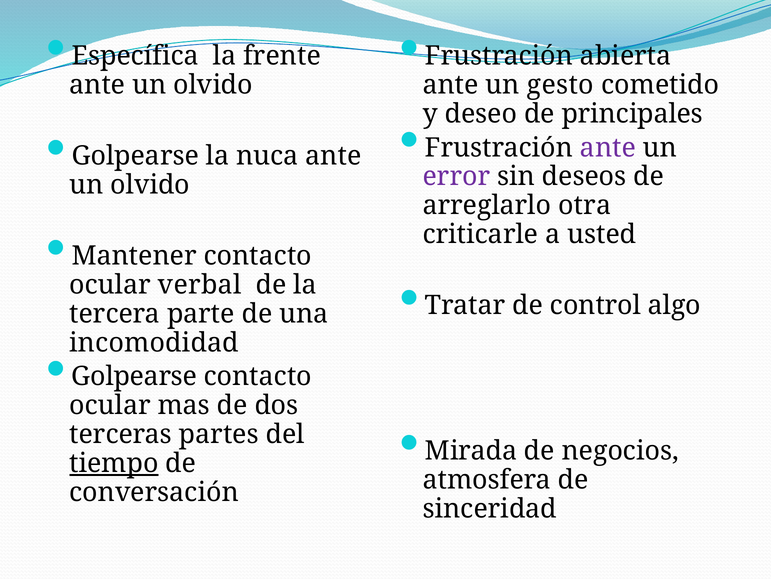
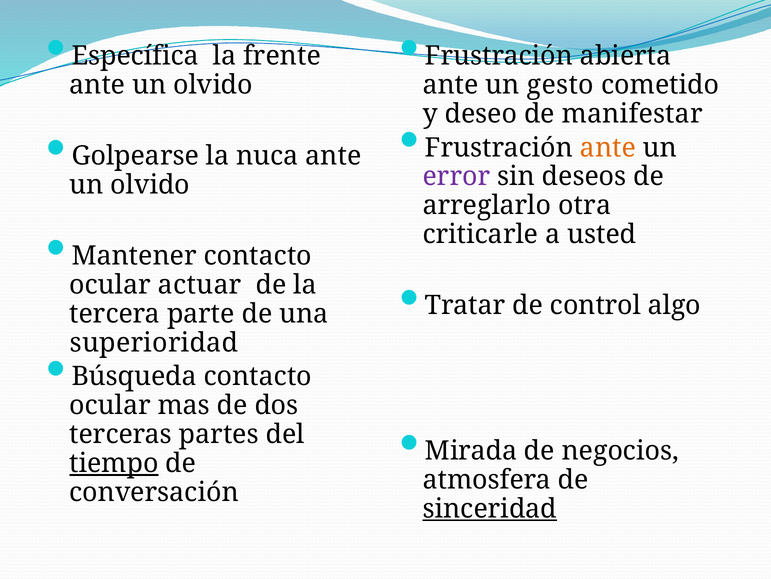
principales: principales -> manifestar
ante at (608, 148) colour: purple -> orange
verbal: verbal -> actuar
incomodidad: incomodidad -> superioridad
Golpearse at (134, 376): Golpearse -> Búsqueda
sinceridad underline: none -> present
